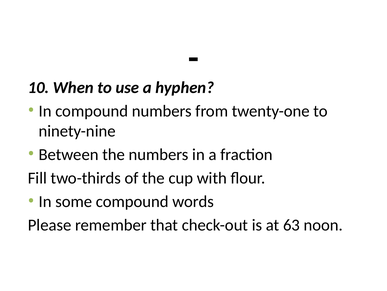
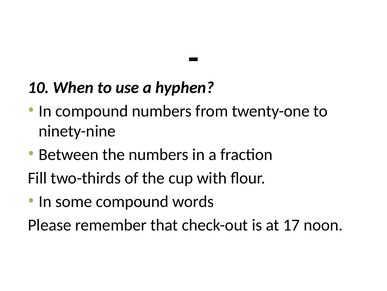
63: 63 -> 17
